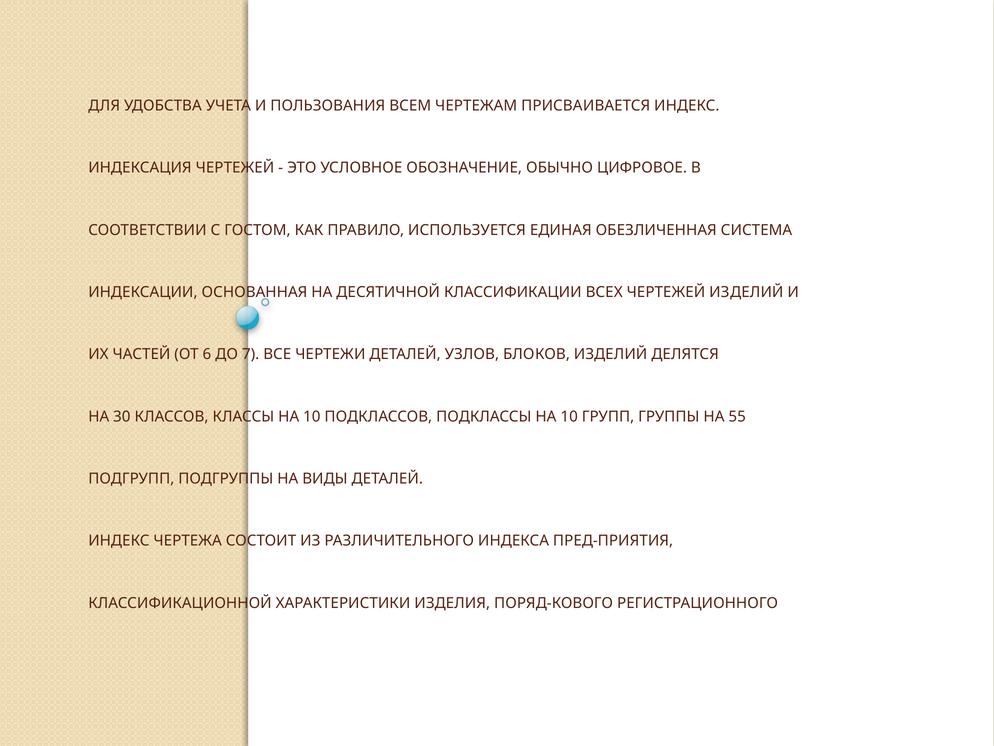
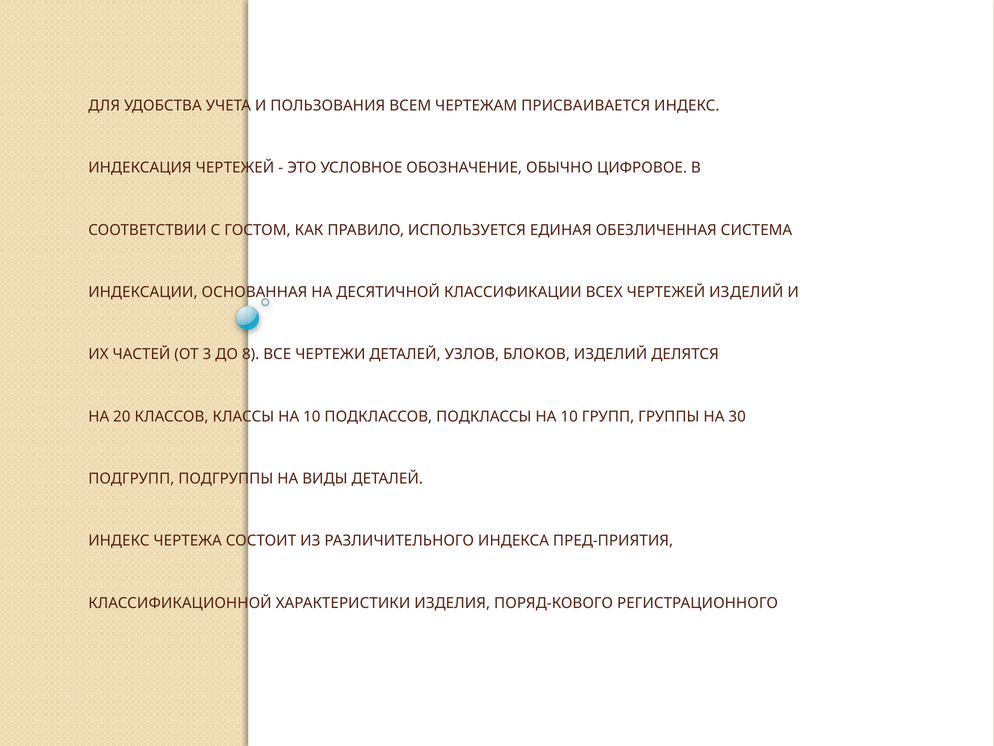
6: 6 -> 3
7: 7 -> 8
30: 30 -> 20
55: 55 -> 30
